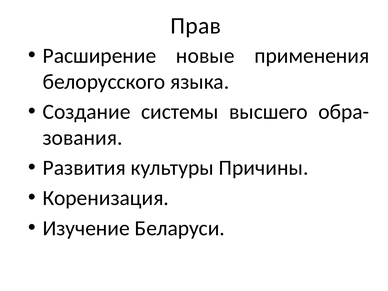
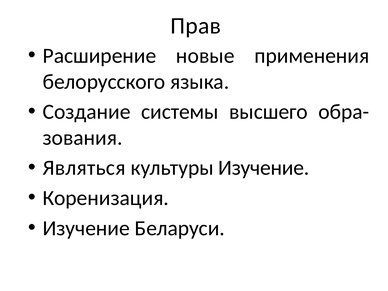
Развития: Развития -> Являться
культуры Причины: Причины -> Изучение
